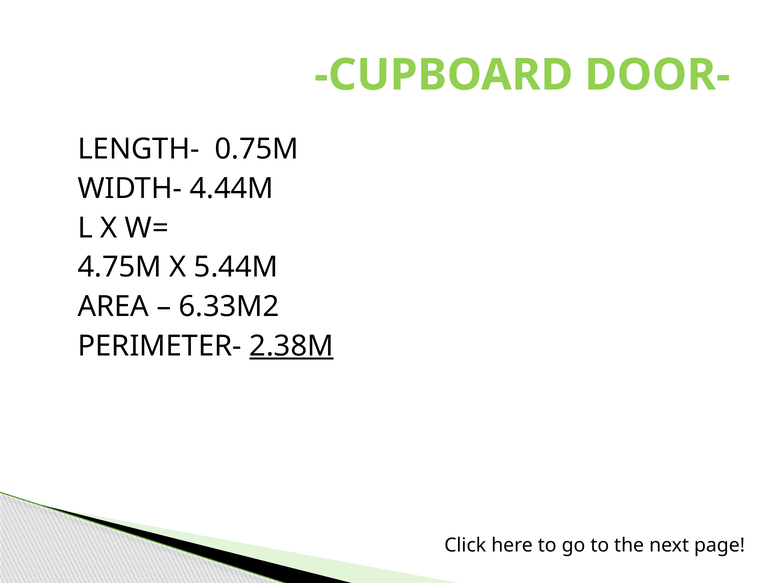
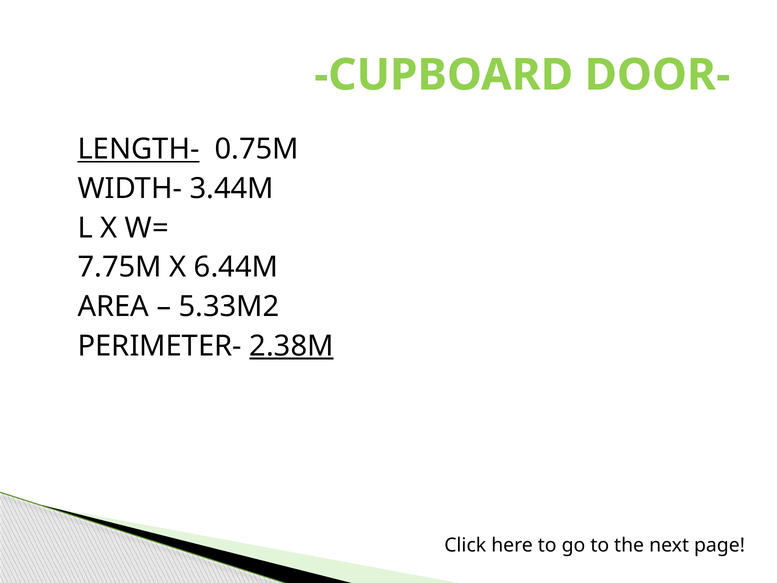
LENGTH- underline: none -> present
4.44M: 4.44M -> 3.44M
4.75M: 4.75M -> 7.75M
5.44M: 5.44M -> 6.44M
6.33M2: 6.33M2 -> 5.33M2
